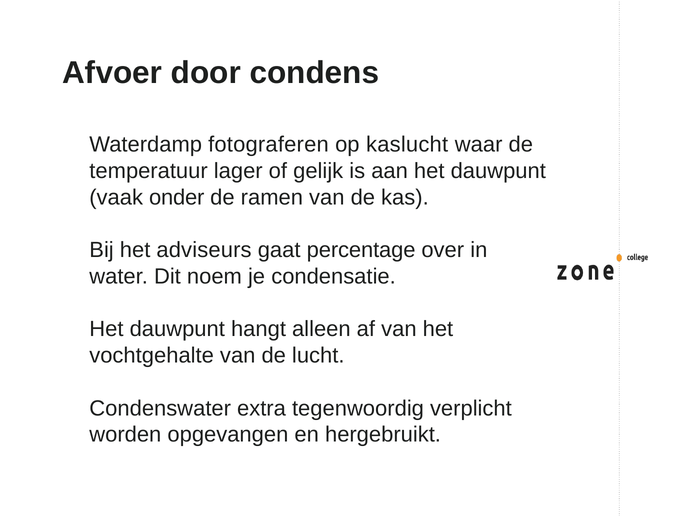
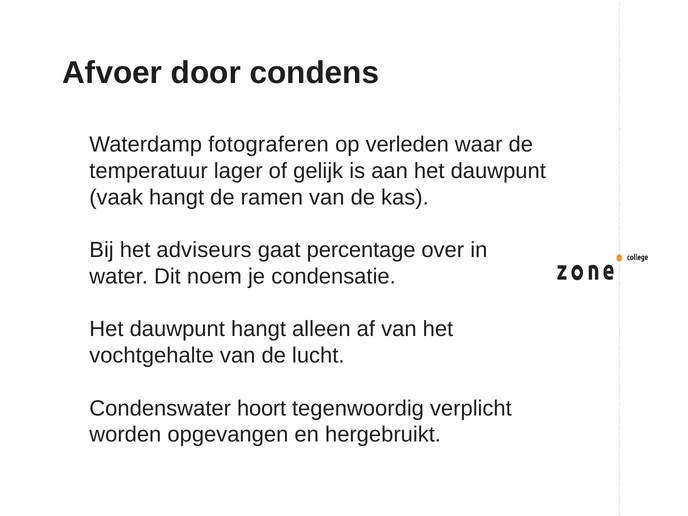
kaslucht: kaslucht -> verleden
vaak onder: onder -> hangt
extra: extra -> hoort
